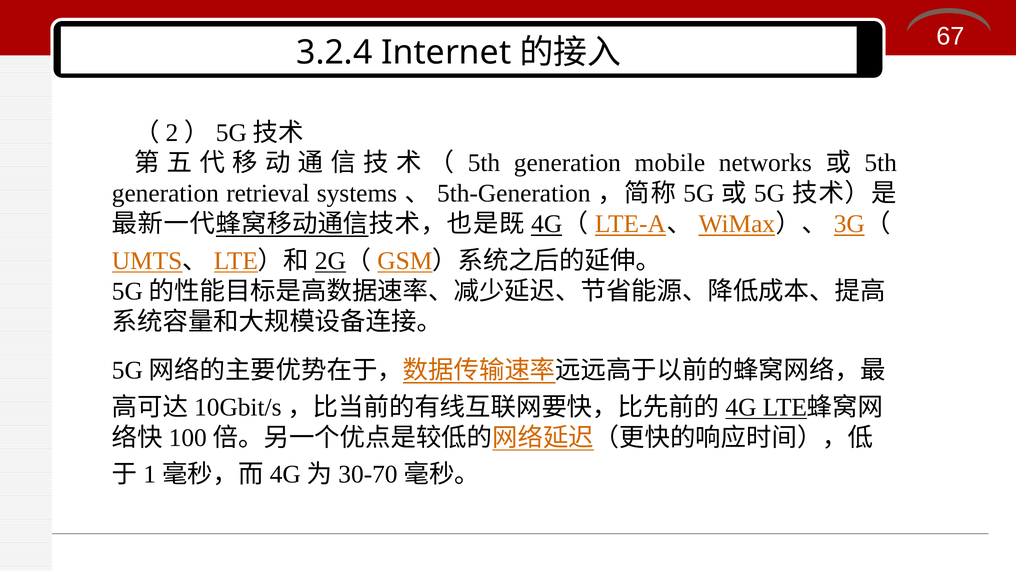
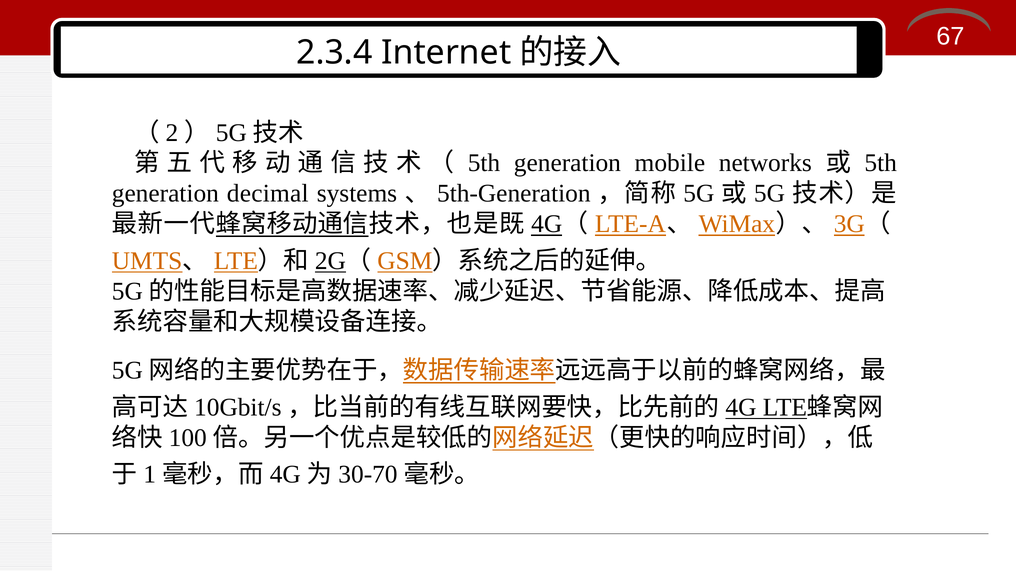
3.2.4: 3.2.4 -> 2.3.4
retrieval: retrieval -> decimal
